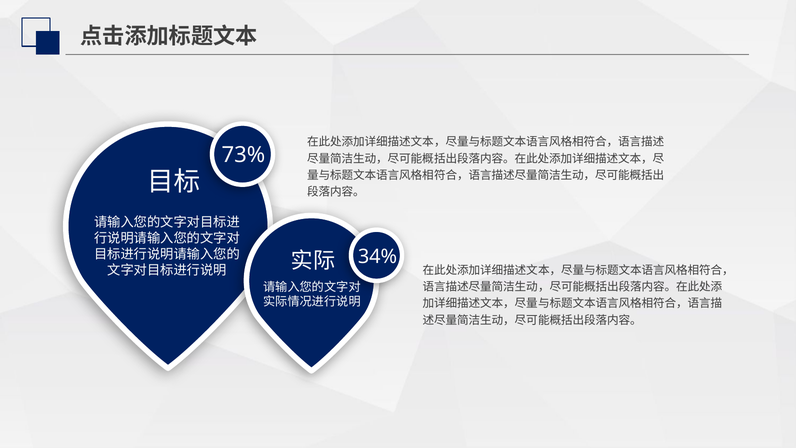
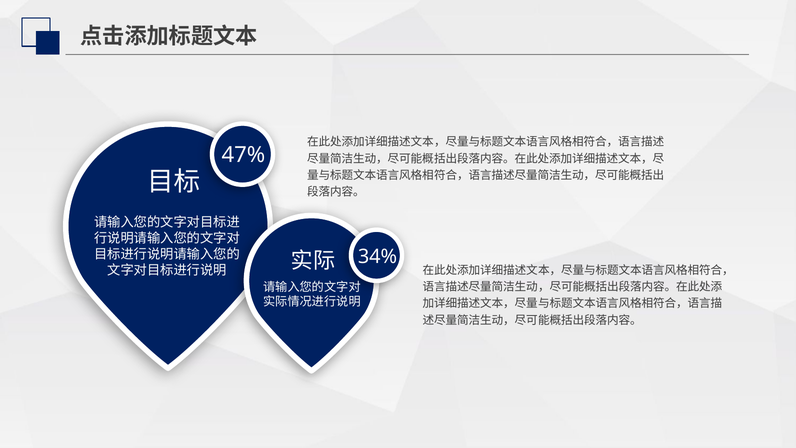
73%: 73% -> 47%
